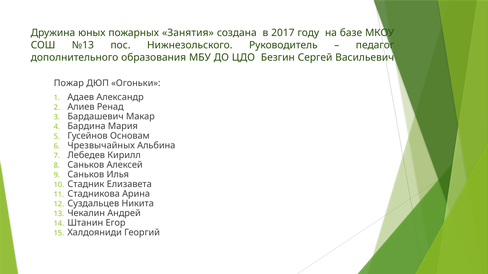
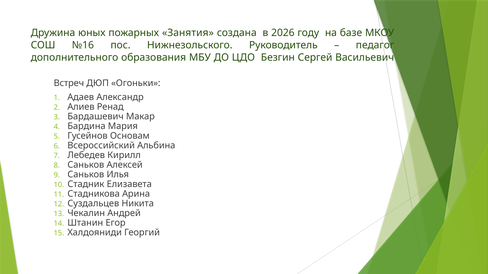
2017: 2017 -> 2026
№13: №13 -> №16
Пожар: Пожар -> Встреч
Чрезвычайных: Чрезвычайных -> Всероссийский
